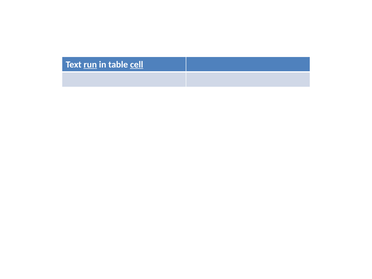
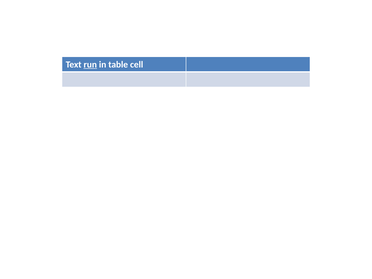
cell underline: present -> none
